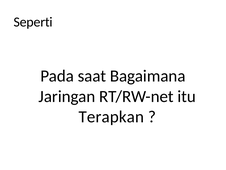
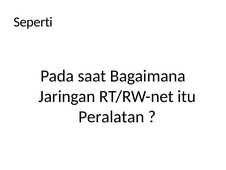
Terapkan: Terapkan -> Peralatan
